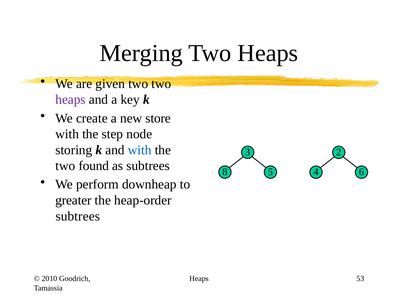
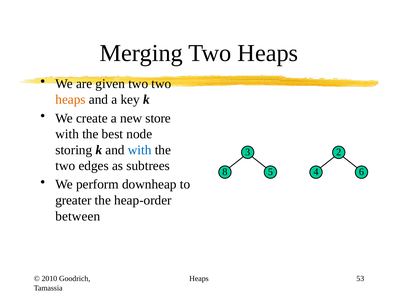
heaps at (70, 100) colour: purple -> orange
step: step -> best
found: found -> edges
subtrees at (78, 217): subtrees -> between
